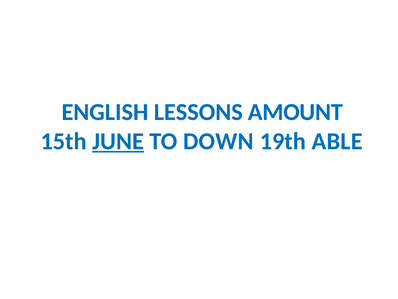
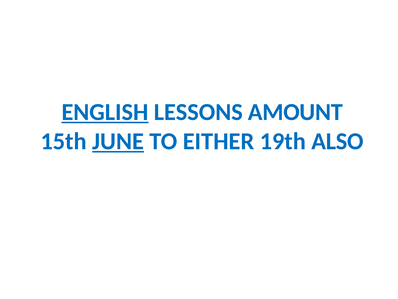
ENGLISH underline: none -> present
DOWN: DOWN -> EITHER
ABLE: ABLE -> ALSO
